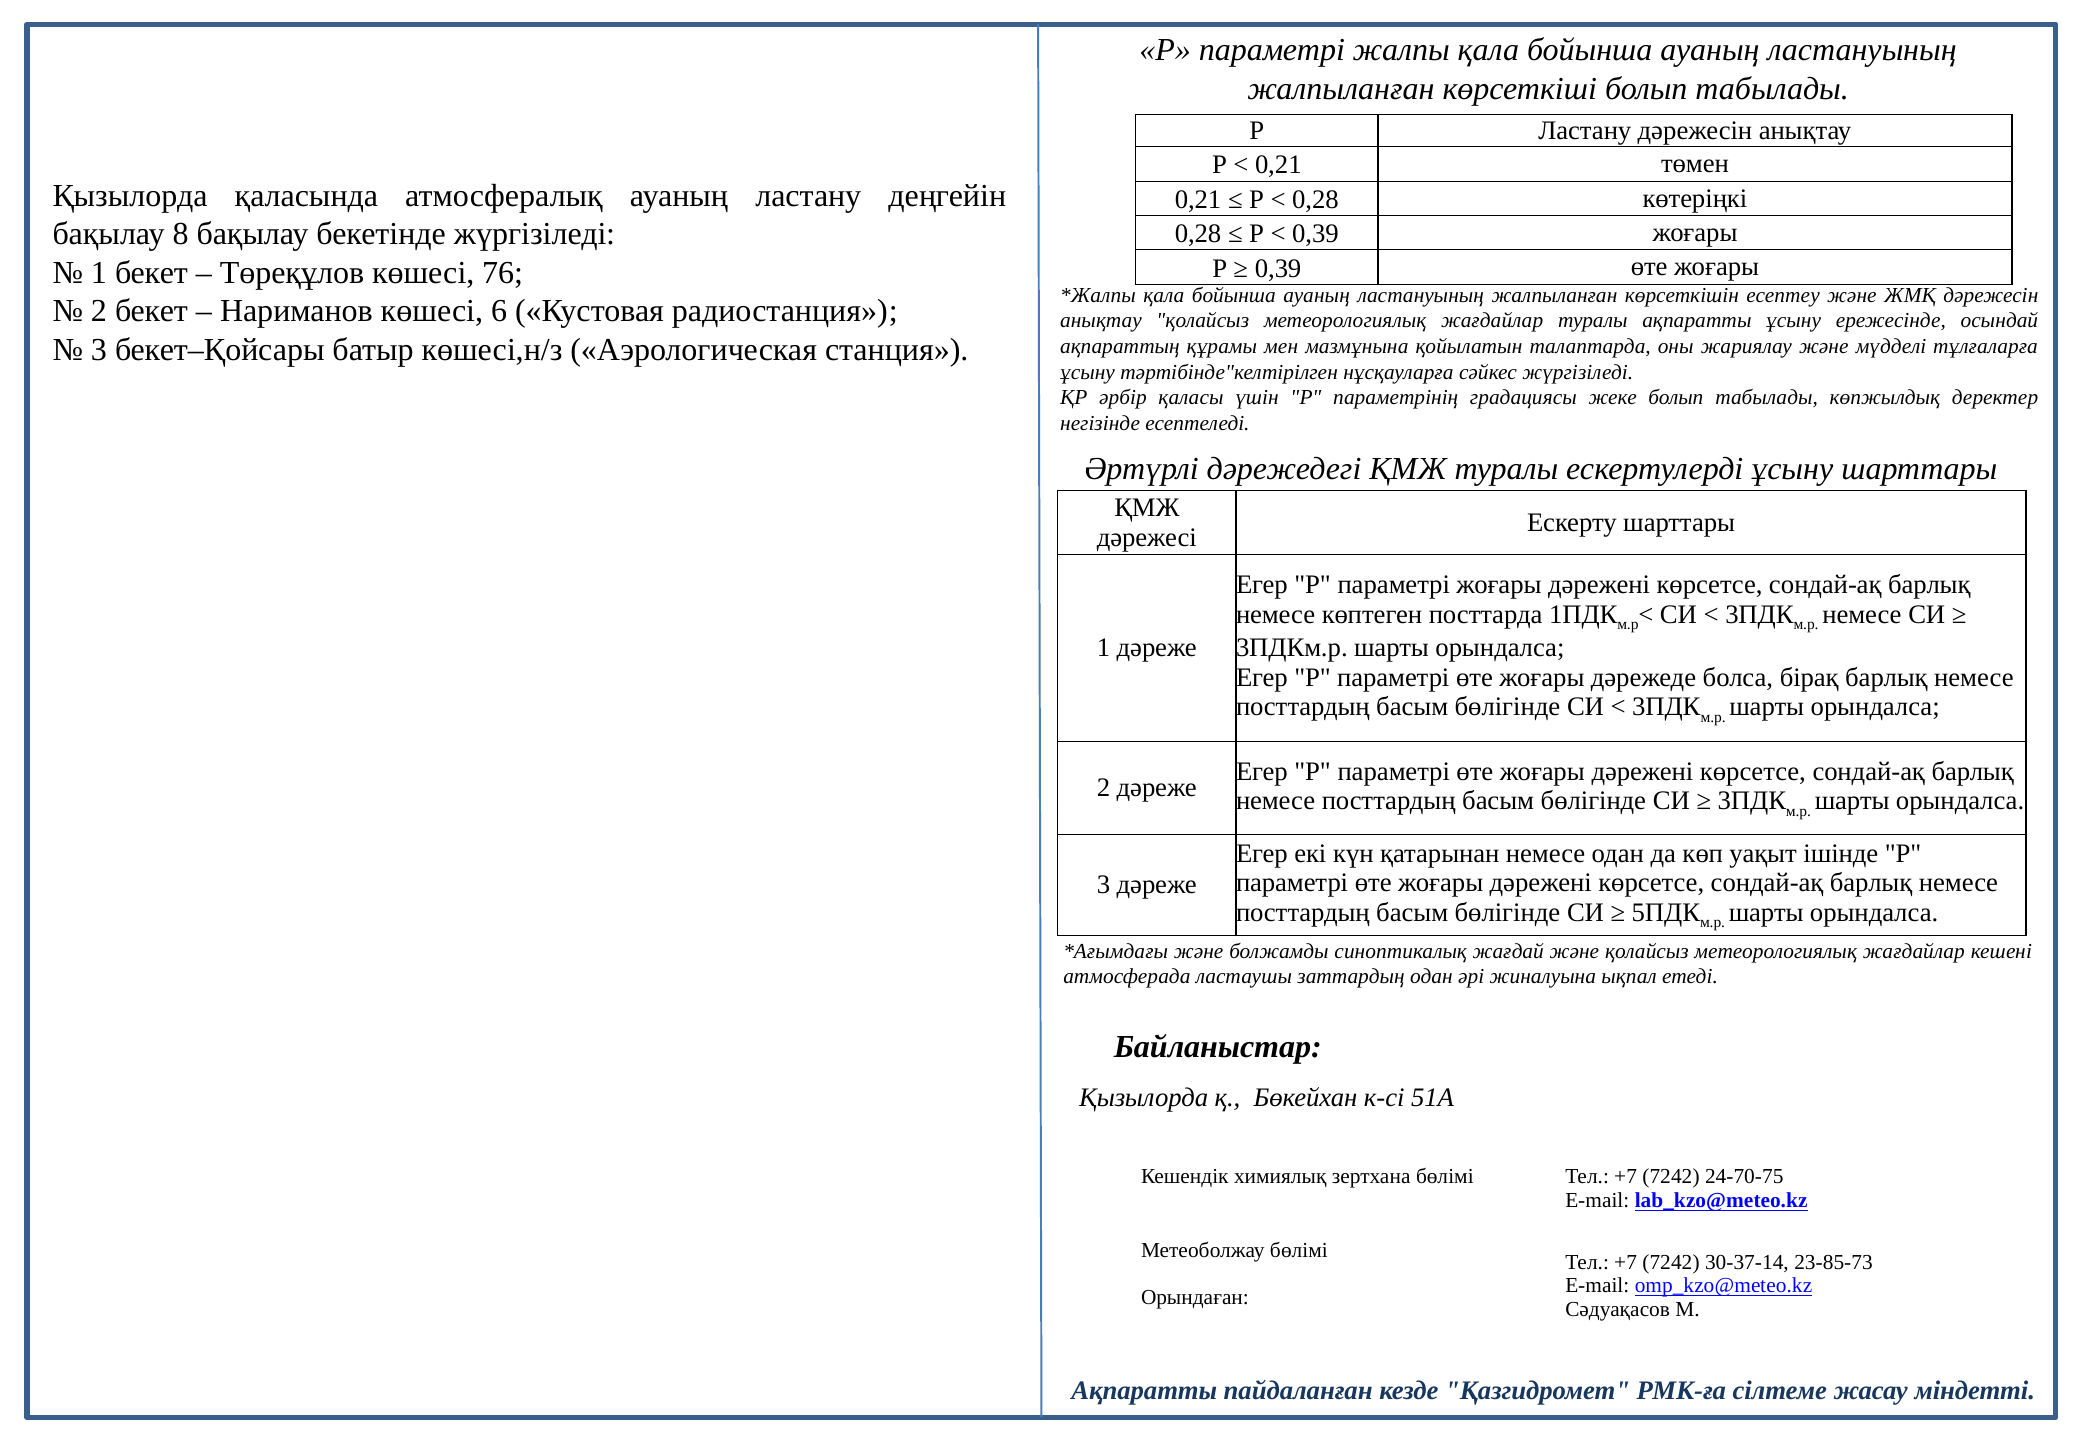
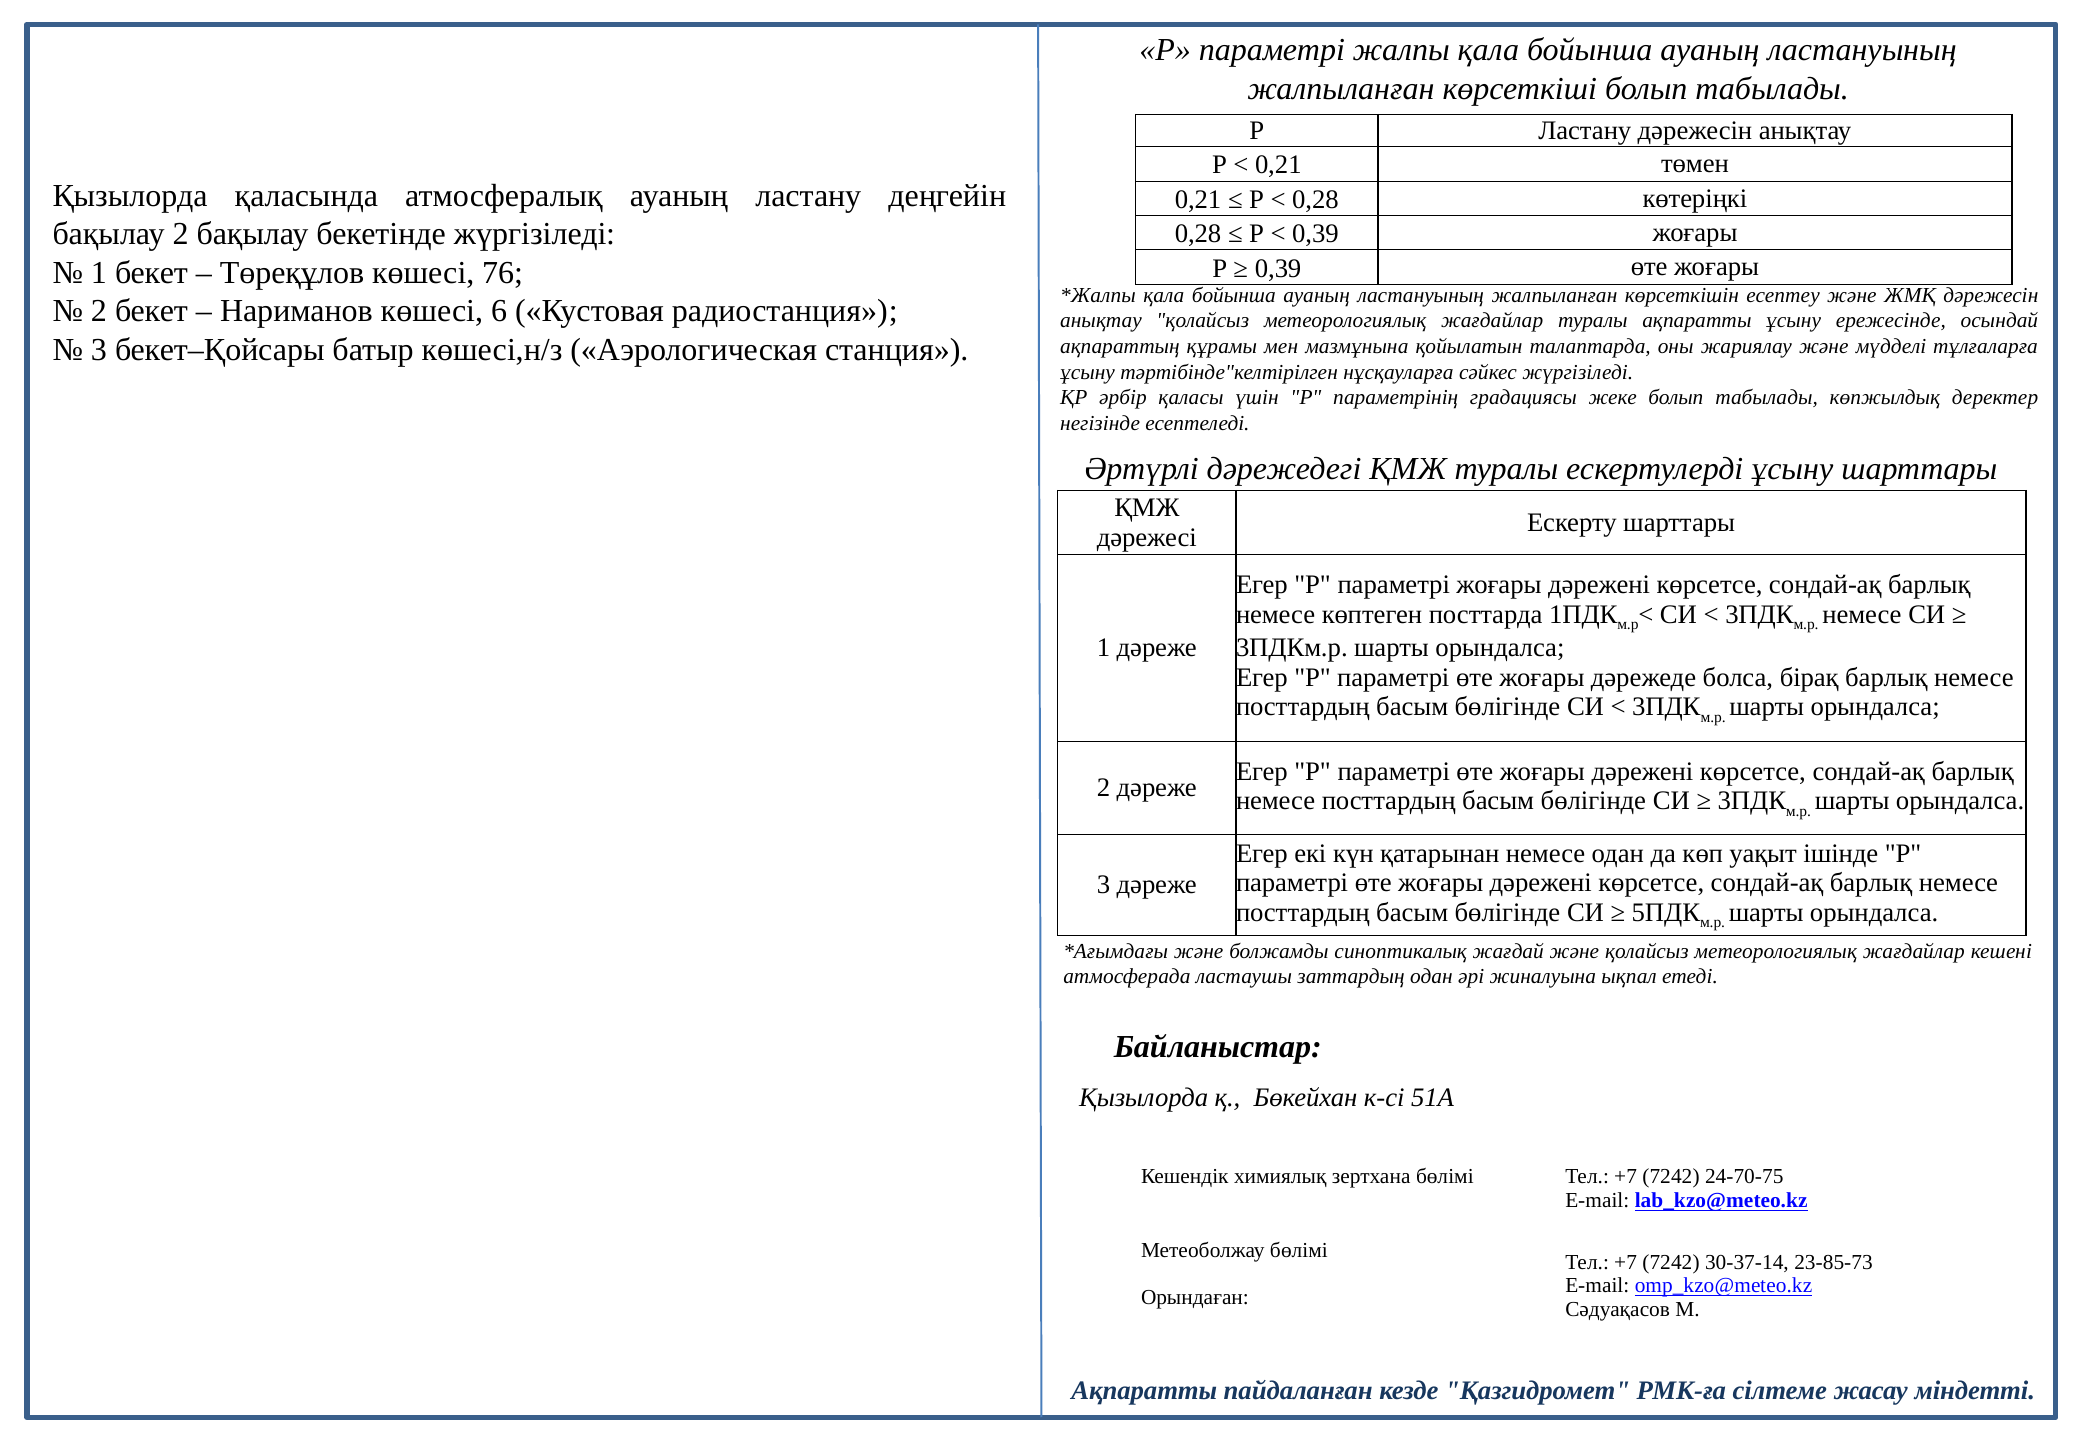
бақылау 8: 8 -> 2
